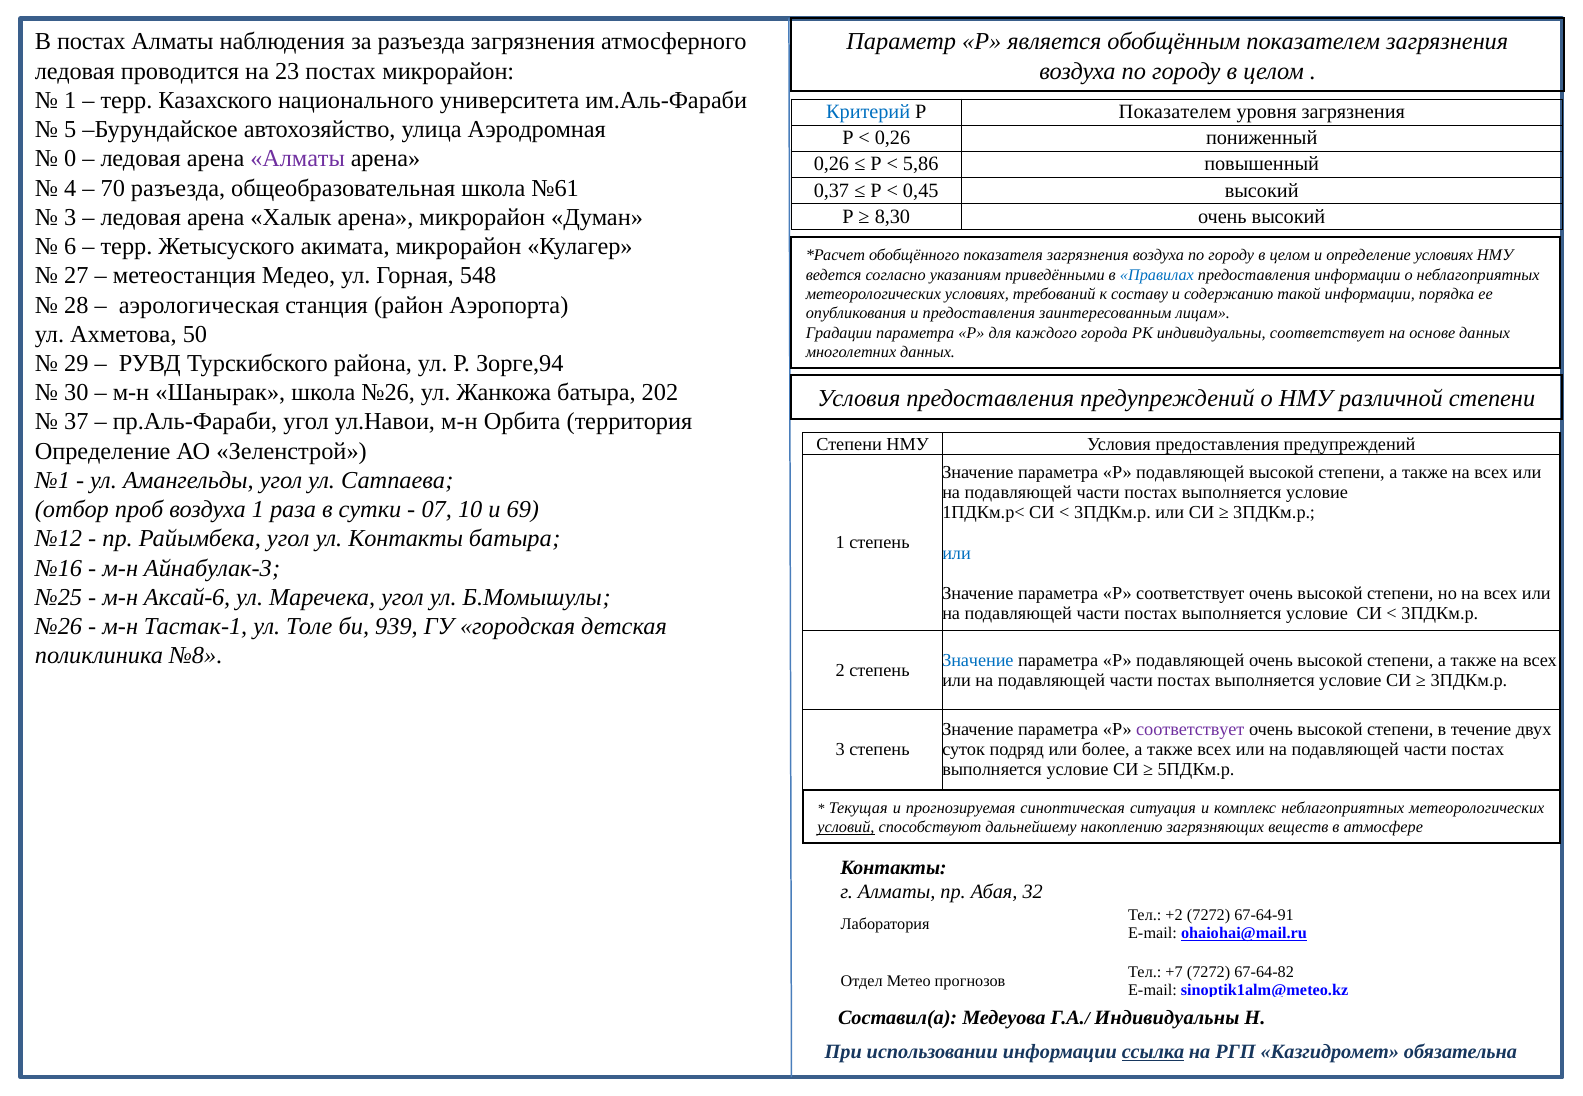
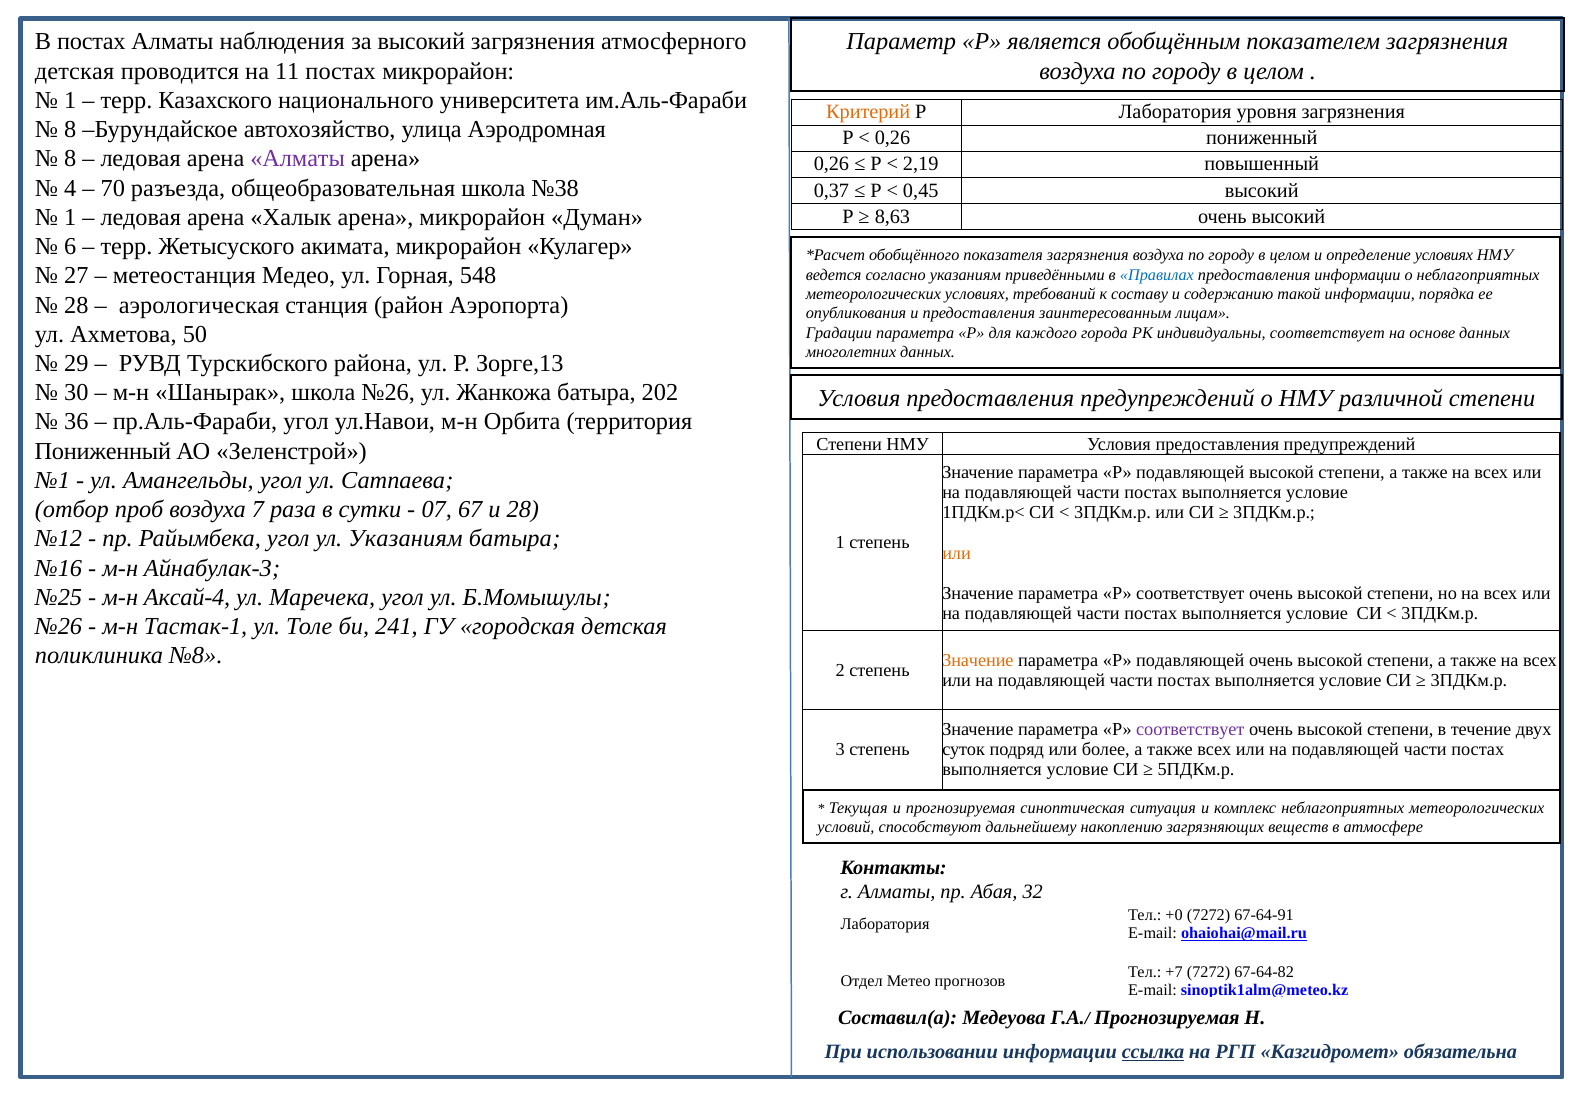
за разъезда: разъезда -> высокий
ледовая at (75, 71): ледовая -> детская
23: 23 -> 11
Критерий colour: blue -> orange
Р Показателем: Показателем -> Лаборатория
5 at (70, 130): 5 -> 8
0 at (70, 159): 0 -> 8
5,86: 5,86 -> 2,19
№61: №61 -> №38
3 at (70, 217): 3 -> 1
8,30: 8,30 -> 8,63
Зорге,94: Зорге,94 -> Зорге,13
37: 37 -> 36
Определение at (103, 451): Определение -> Пониженный
воздуха 1: 1 -> 7
10: 10 -> 67
и 69: 69 -> 28
ул Контакты: Контакты -> Указаниям
или at (957, 553) colour: blue -> orange
Аксай-6: Аксай-6 -> Аксай-4
939: 939 -> 241
Значение at (978, 660) colour: blue -> orange
условий underline: present -> none
+2: +2 -> +0
Г.А./ Индивидуальны: Индивидуальны -> Прогнозируемая
